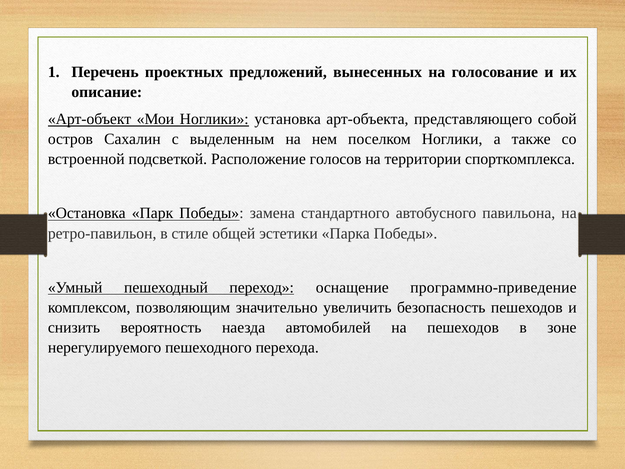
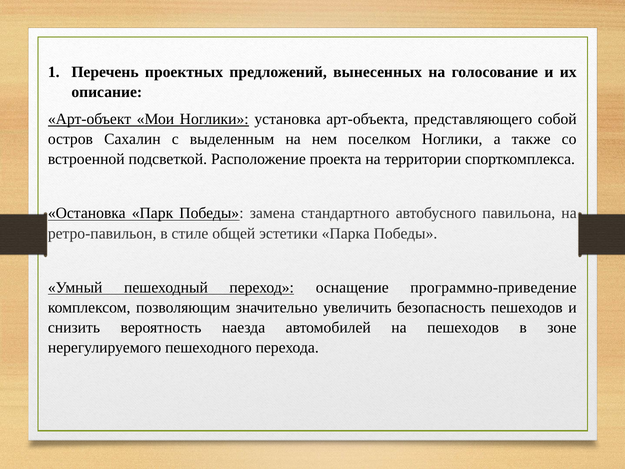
голосов: голосов -> проекта
